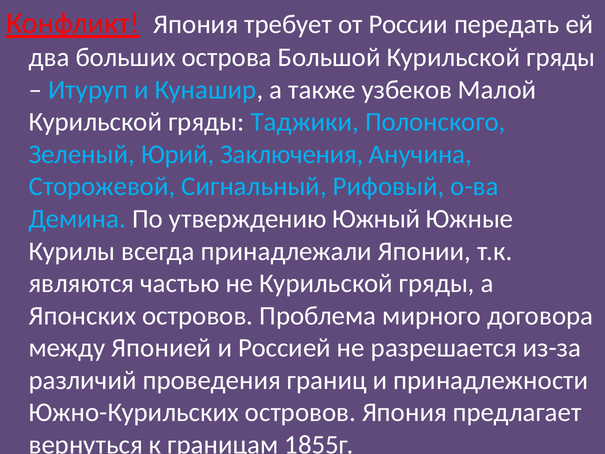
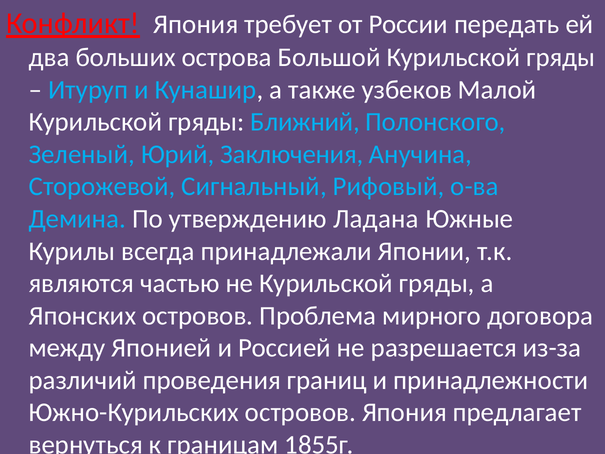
Таджики: Таджики -> Ближний
Южный: Южный -> Ладана
